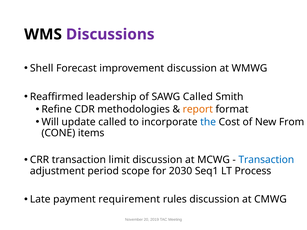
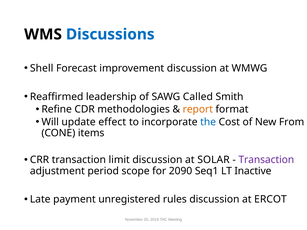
Discussions colour: purple -> blue
update called: called -> effect
MCWG: MCWG -> SOLAR
Transaction at (266, 160) colour: blue -> purple
2030: 2030 -> 2090
Process: Process -> Inactive
requirement: requirement -> unregistered
CMWG: CMWG -> ERCOT
